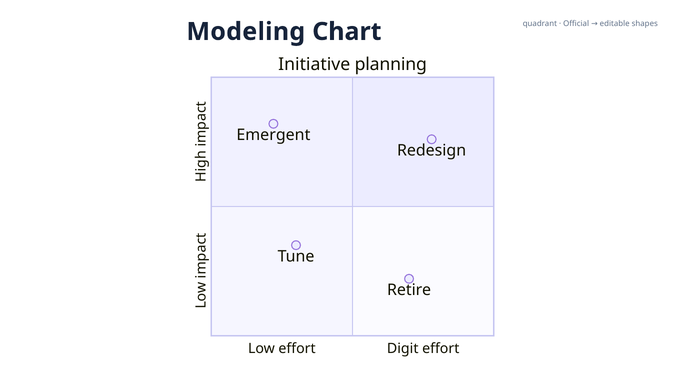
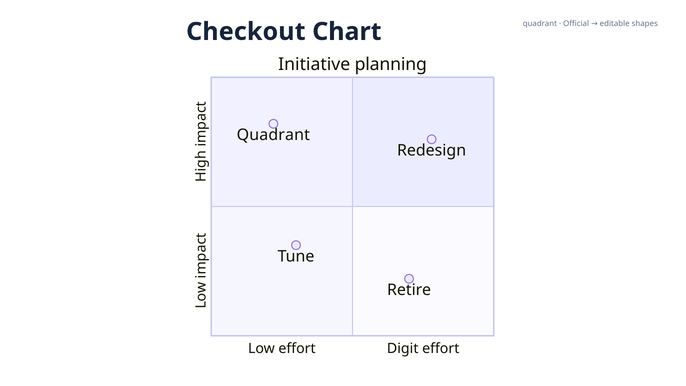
Modeling: Modeling -> Checkout
Emergent at (273, 135): Emergent -> Quadrant
